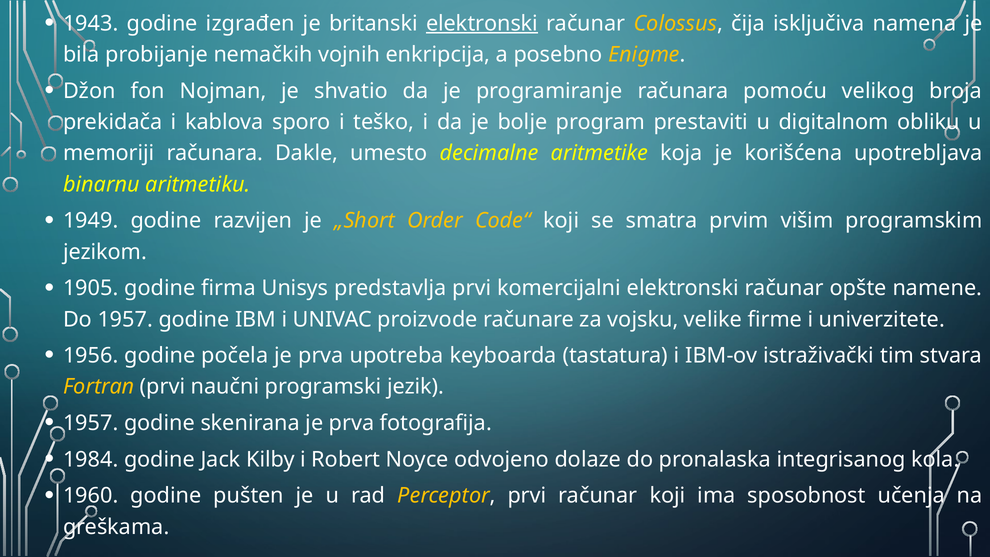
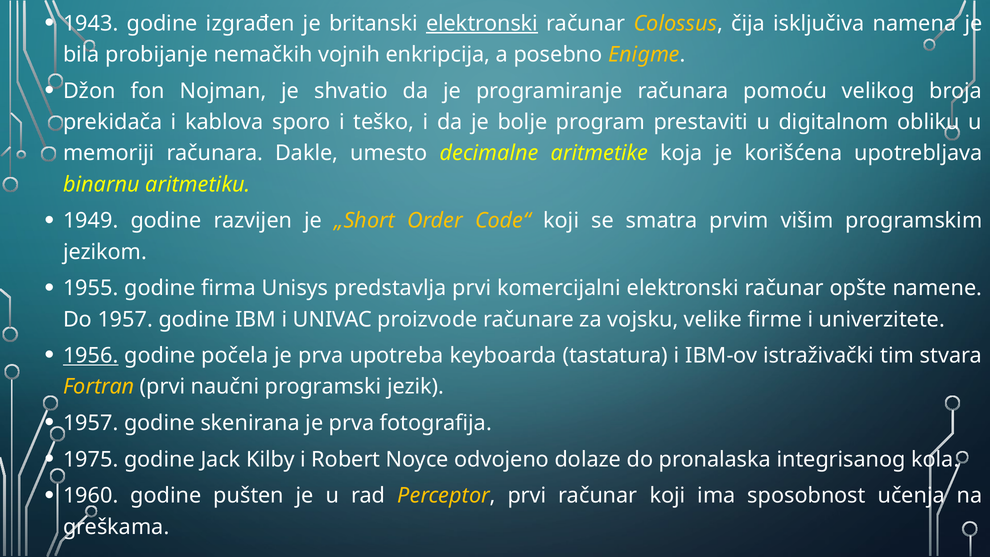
1905: 1905 -> 1955
1956 underline: none -> present
1984: 1984 -> 1975
